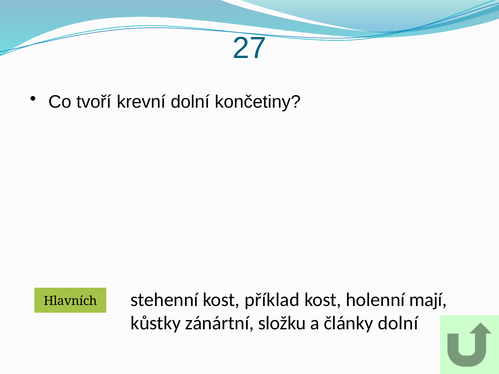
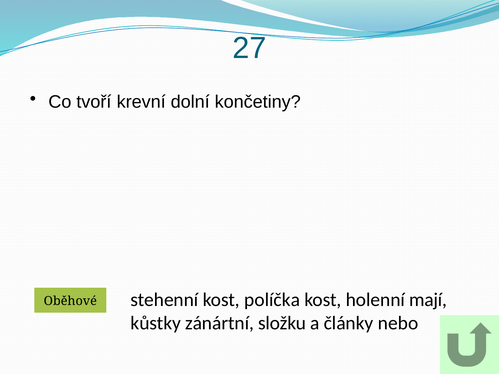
Hlavních: Hlavních -> Oběhové
příklad: příklad -> políčka
články dolní: dolní -> nebo
